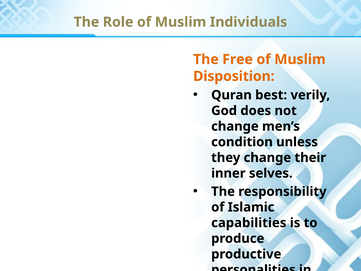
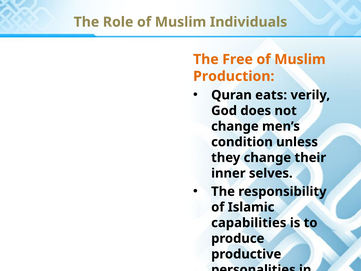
Disposition: Disposition -> Production
best: best -> eats
